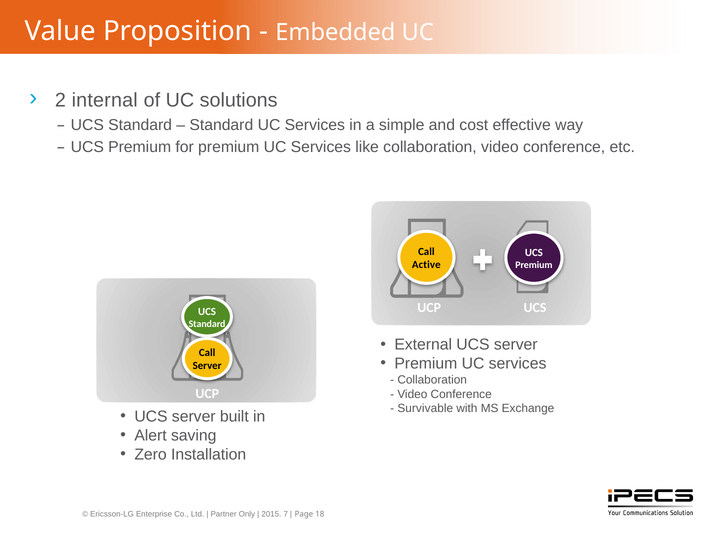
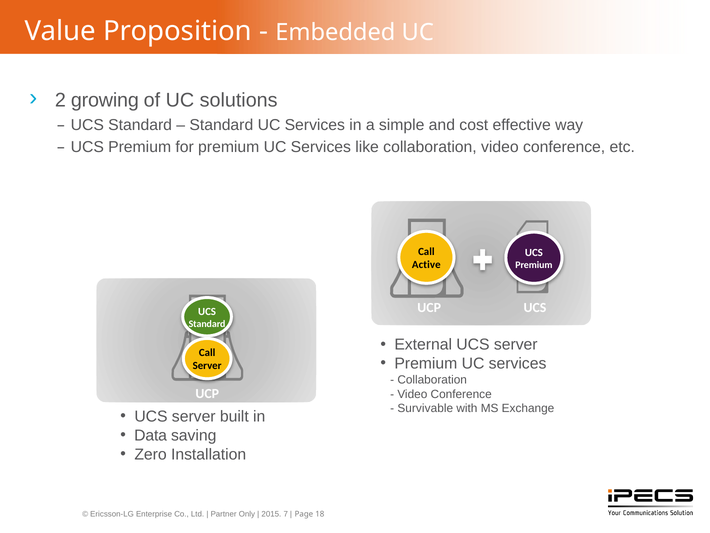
internal: internal -> growing
Alert: Alert -> Data
